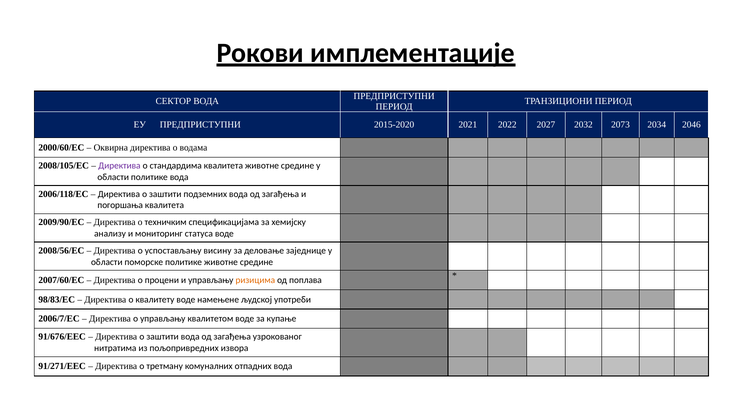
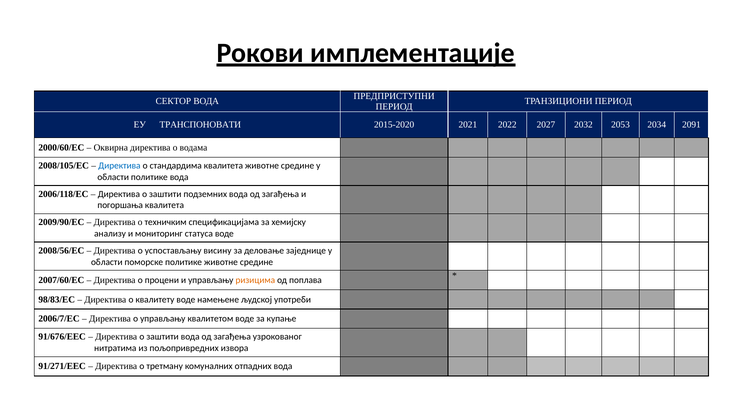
ЕУ ПРЕДПРИСТУПНИ: ПРЕДПРИСТУПНИ -> ТРАНСПОНОВАТИ
2073: 2073 -> 2053
2046: 2046 -> 2091
Директива at (119, 166) colour: purple -> blue
